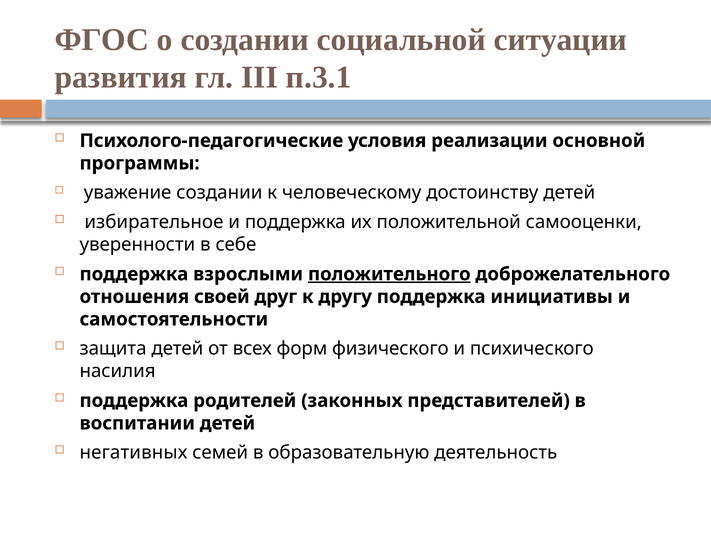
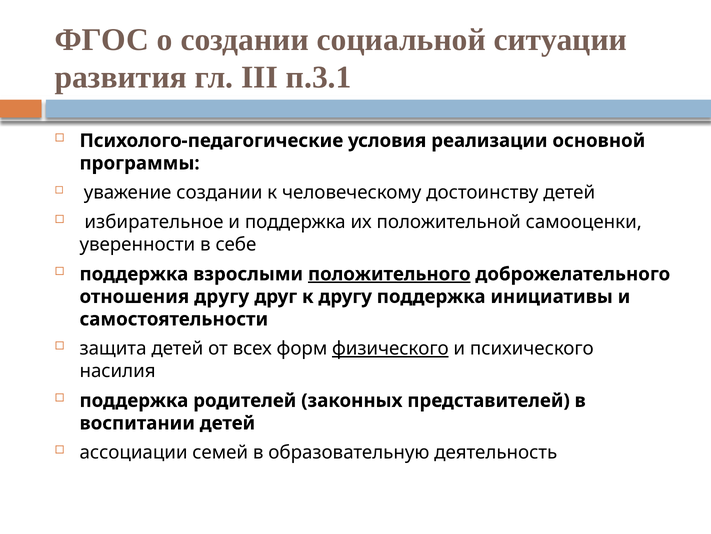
отношения своей: своей -> другу
физического underline: none -> present
негативных: негативных -> ассоциации
